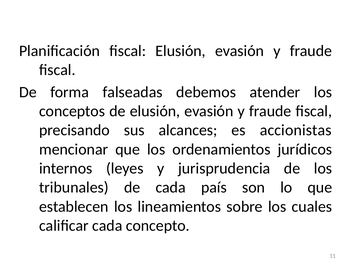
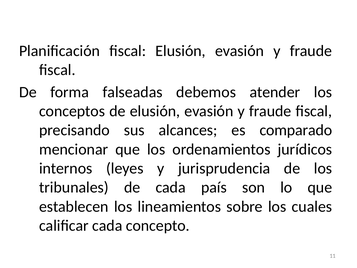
accionistas: accionistas -> comparado
